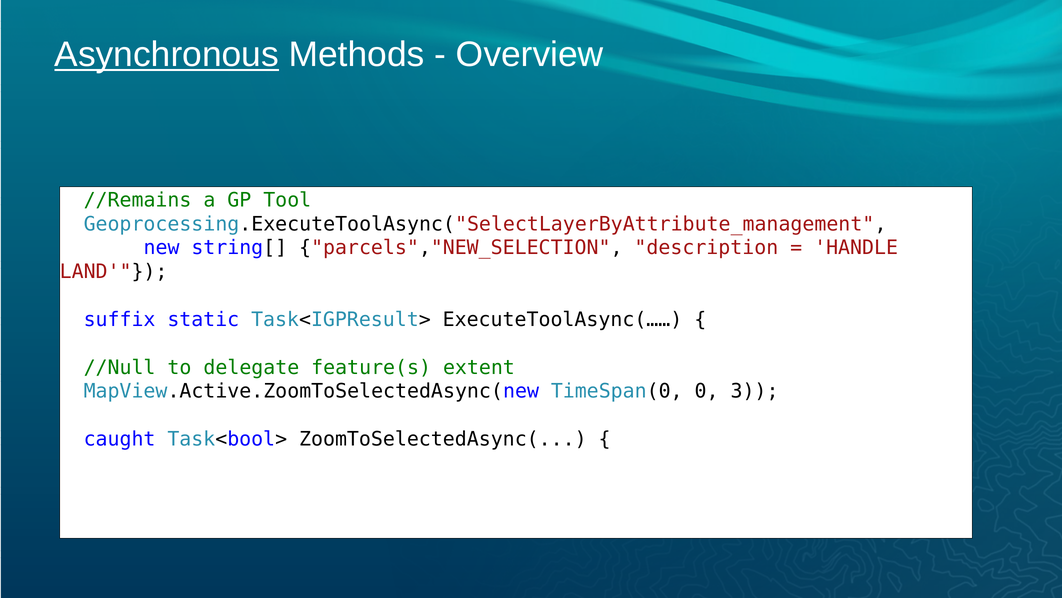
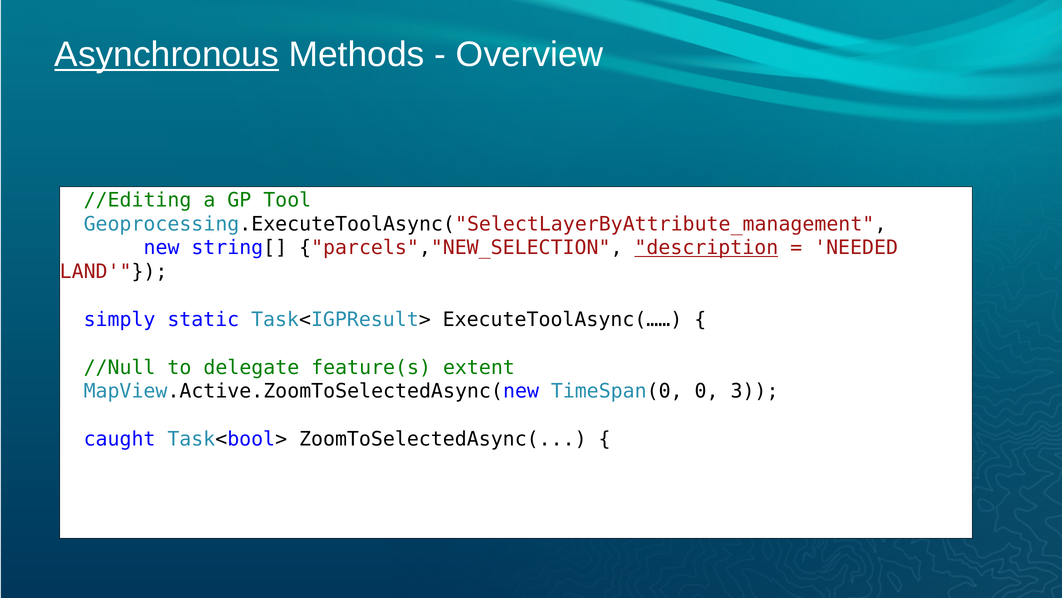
//Remains: //Remains -> //Editing
description underline: none -> present
HANDLE: HANDLE -> NEEDED
suffix: suffix -> simply
